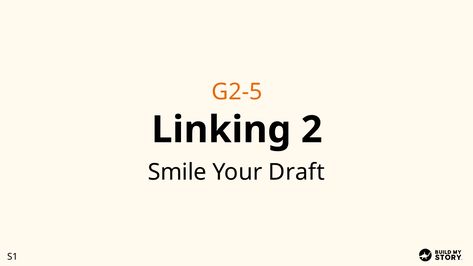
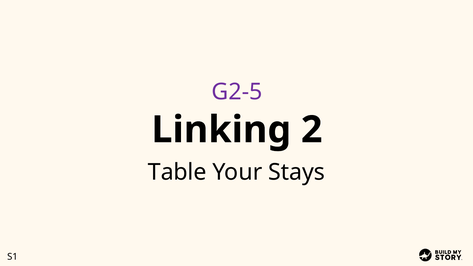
G2-5 colour: orange -> purple
Smile: Smile -> Table
Draft: Draft -> Stays
